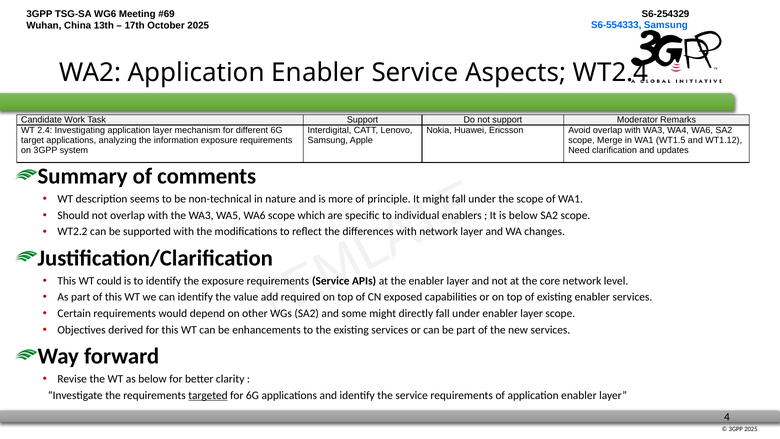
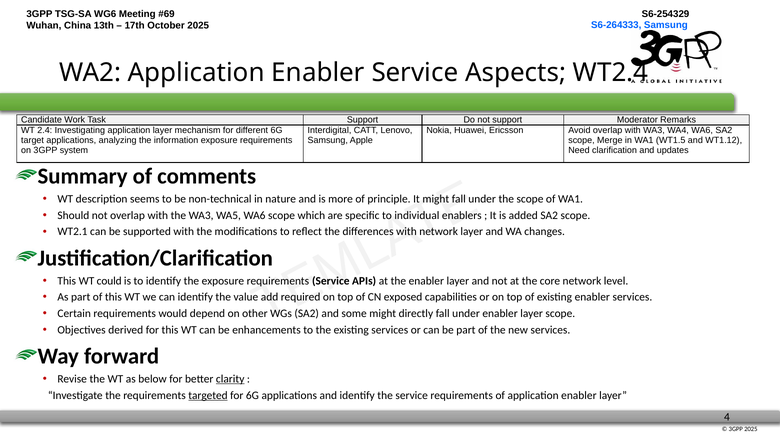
S6-554333: S6-554333 -> S6-264333
is below: below -> added
WT2.2: WT2.2 -> WT2.1
clarity underline: none -> present
